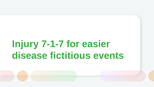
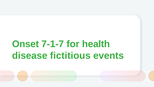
Injury: Injury -> Onset
easier: easier -> health
